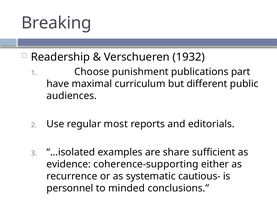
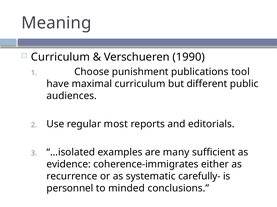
Breaking: Breaking -> Meaning
Readership at (60, 57): Readership -> Curriculum
1932: 1932 -> 1990
part: part -> tool
share: share -> many
coherence-supporting: coherence-supporting -> coherence-immigrates
cautious-: cautious- -> carefully-
